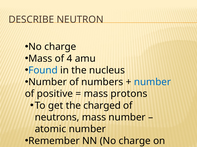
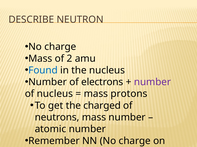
4: 4 -> 2
numbers: numbers -> electrons
number at (152, 82) colour: blue -> purple
of positive: positive -> nucleus
